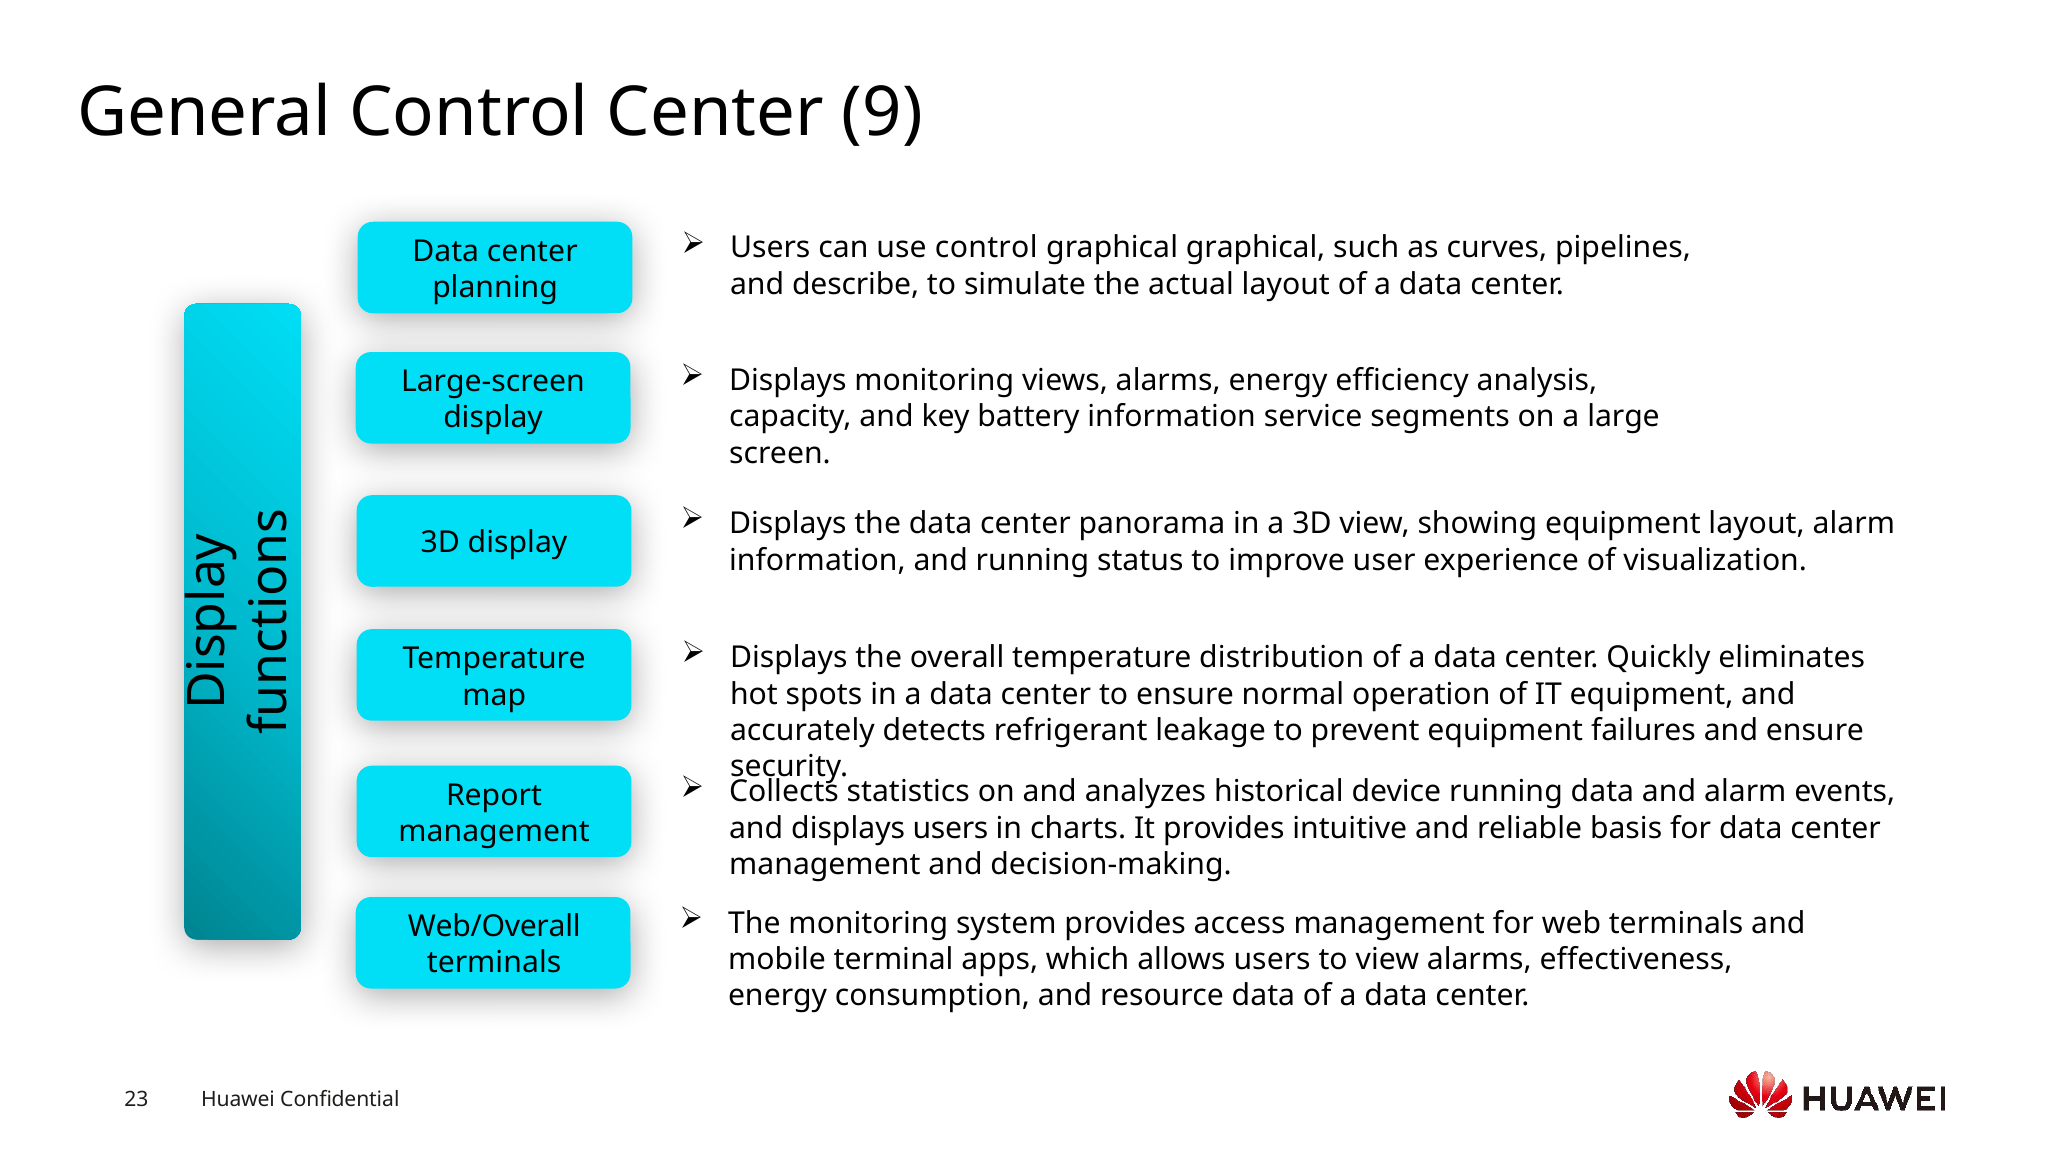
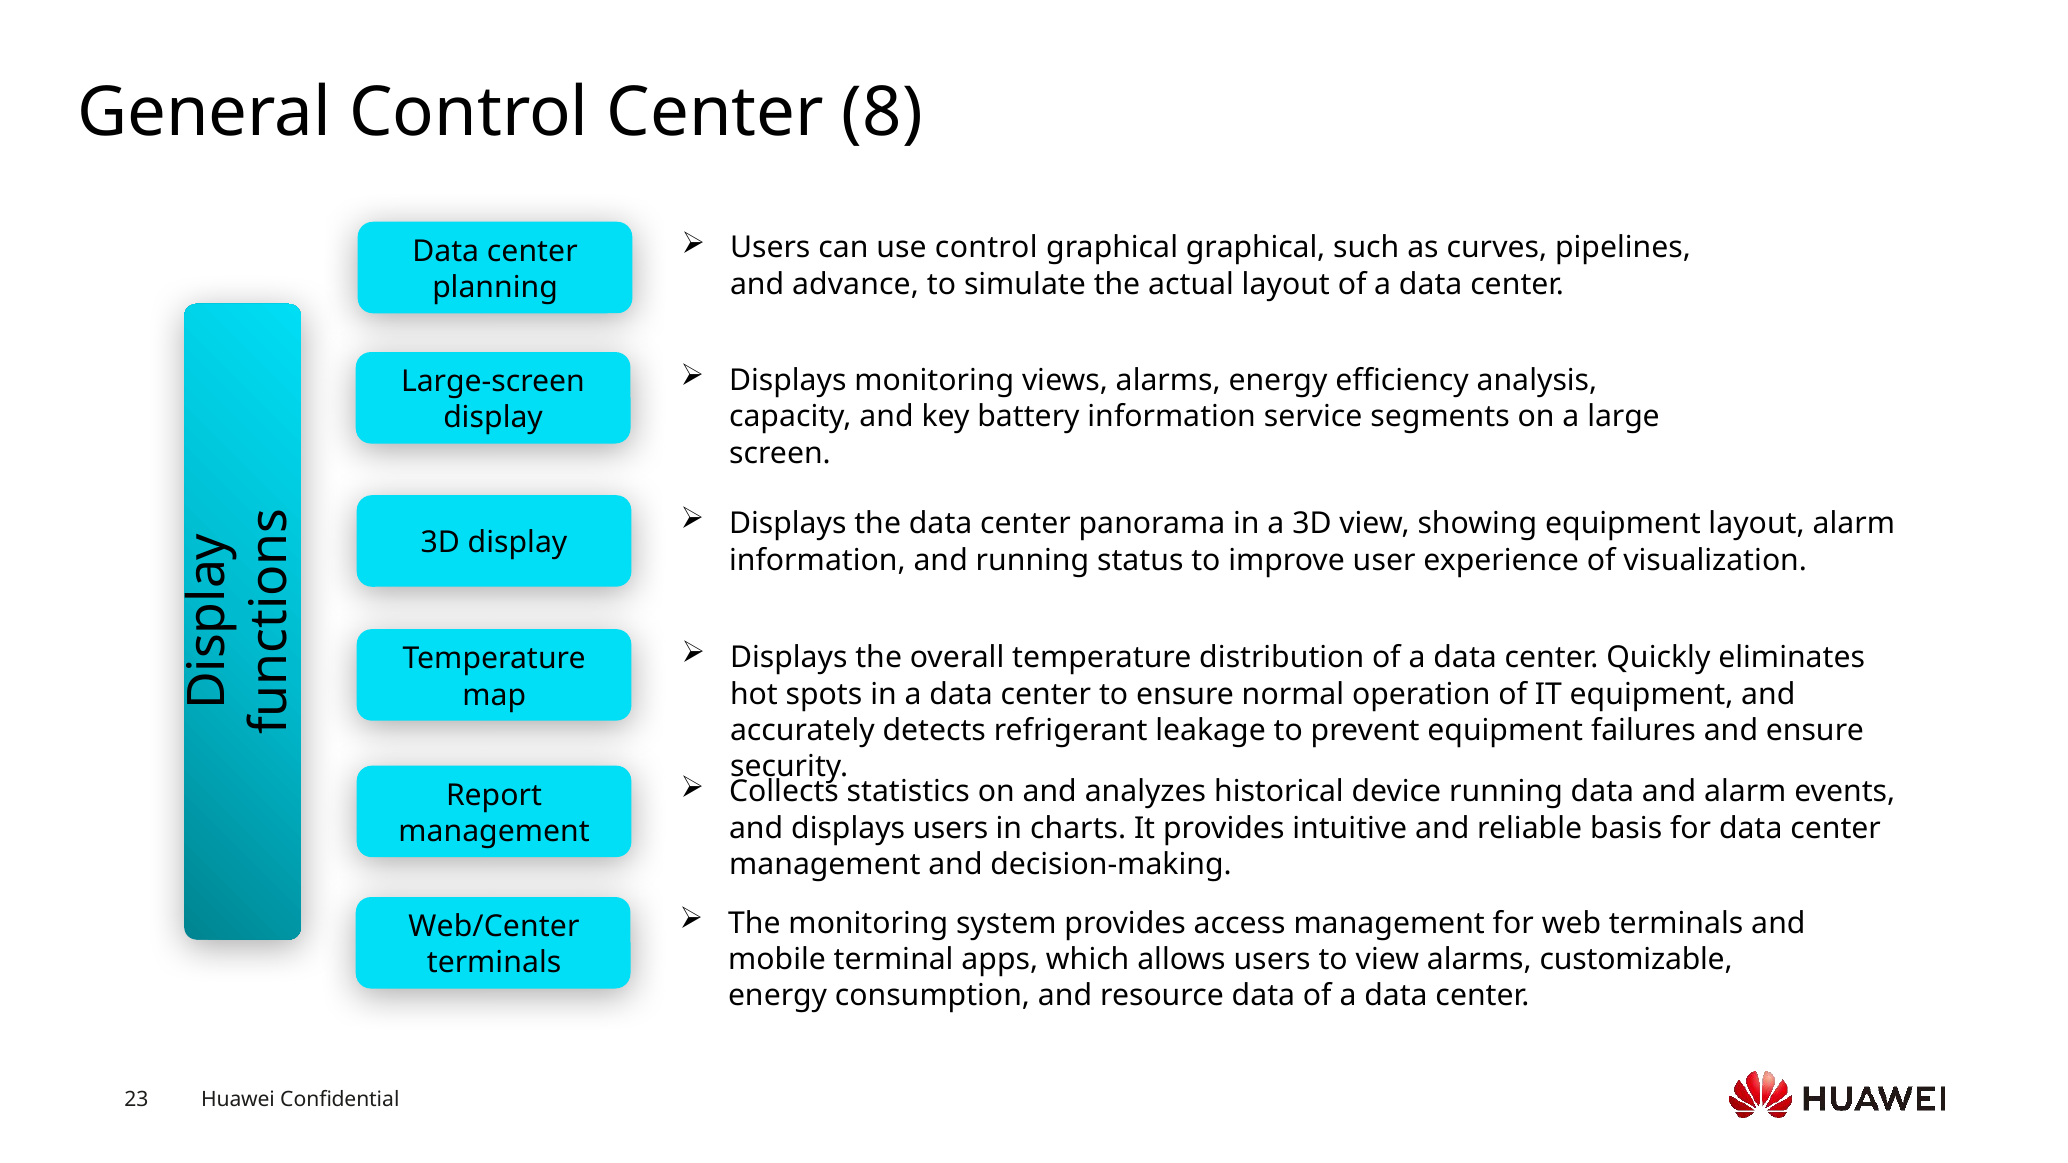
9: 9 -> 8
describe: describe -> advance
Web/Overall: Web/Overall -> Web/Center
effectiveness: effectiveness -> customizable
